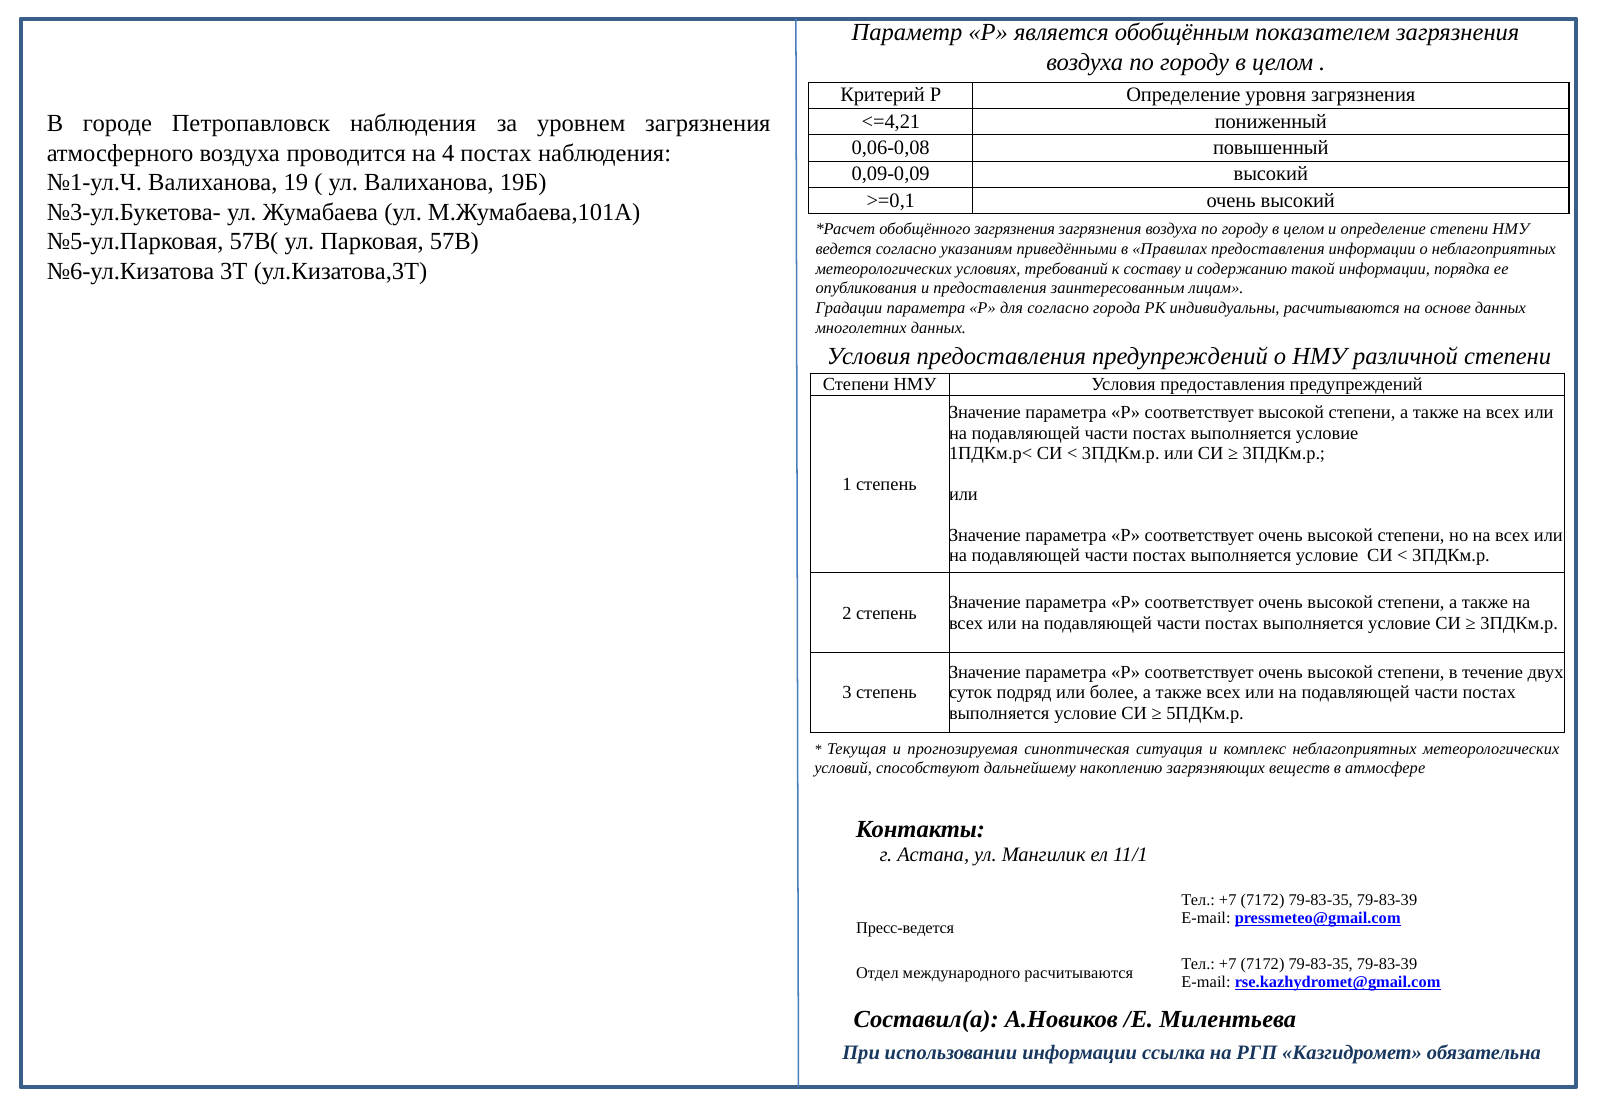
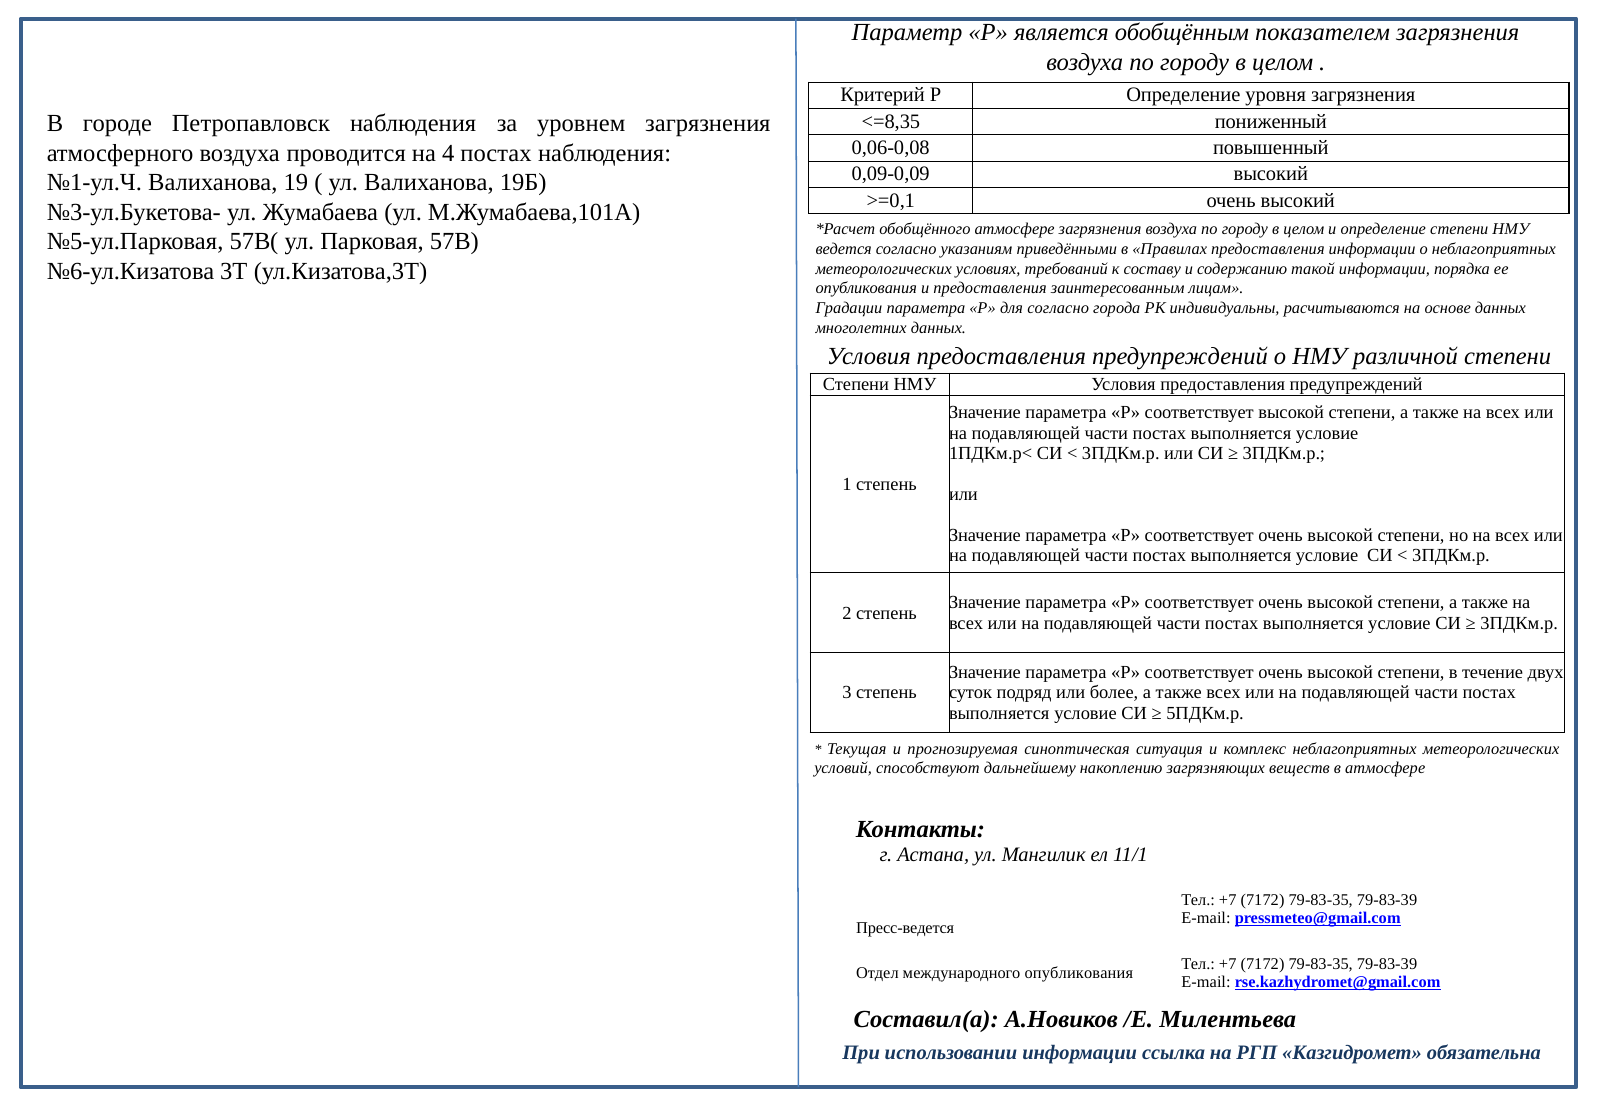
<=4,21: <=4,21 -> <=8,35
обобщённого загрязнения: загрязнения -> атмосфере
международного расчитываются: расчитываются -> опубликования
